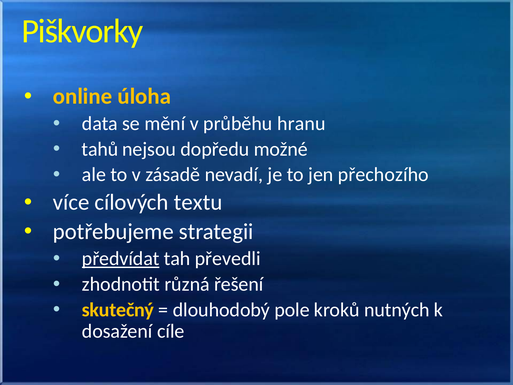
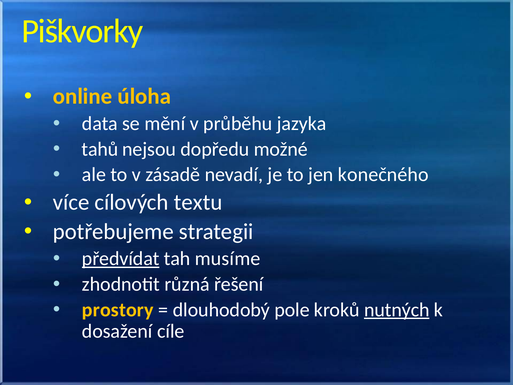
hranu: hranu -> jazyka
přechozího: přechozího -> konečného
převedli: převedli -> musíme
skutečný: skutečný -> prostory
nutných underline: none -> present
